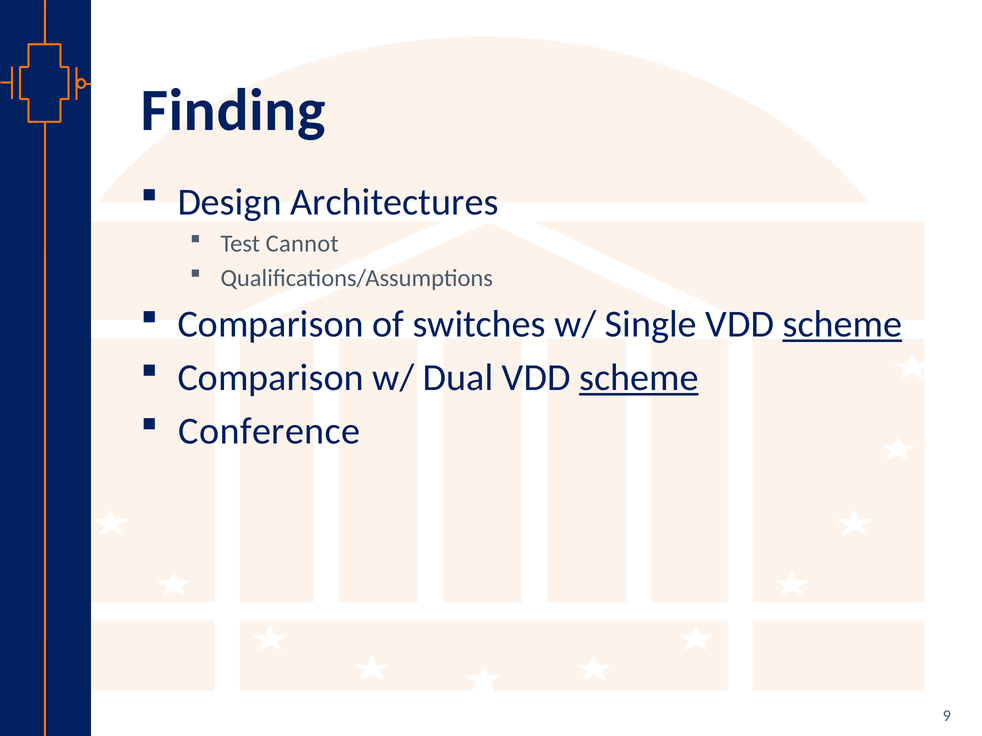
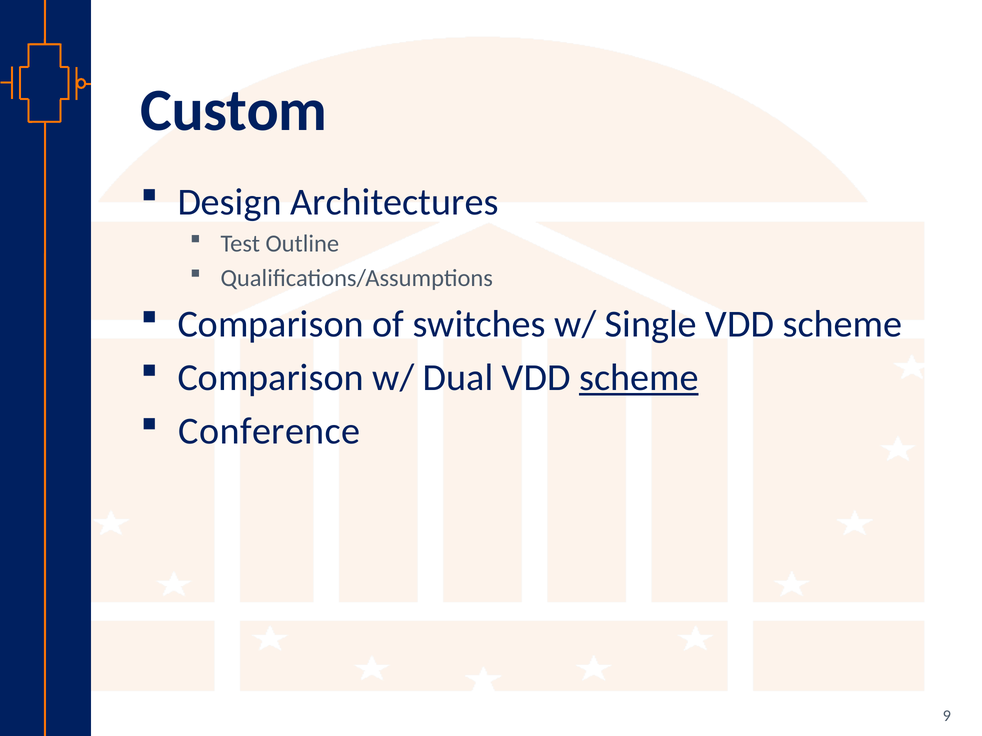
Finding: Finding -> Custom
Cannot: Cannot -> Outline
scheme at (842, 325) underline: present -> none
